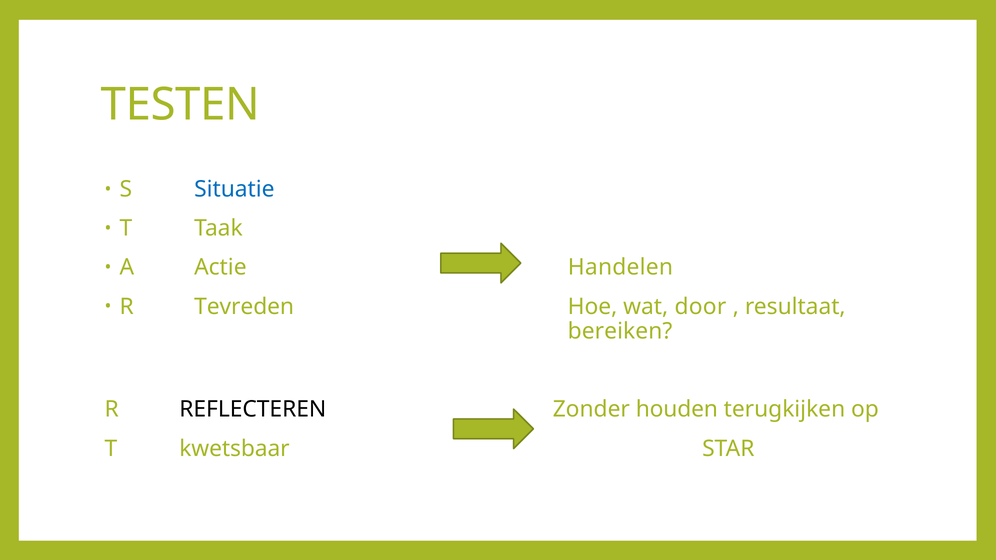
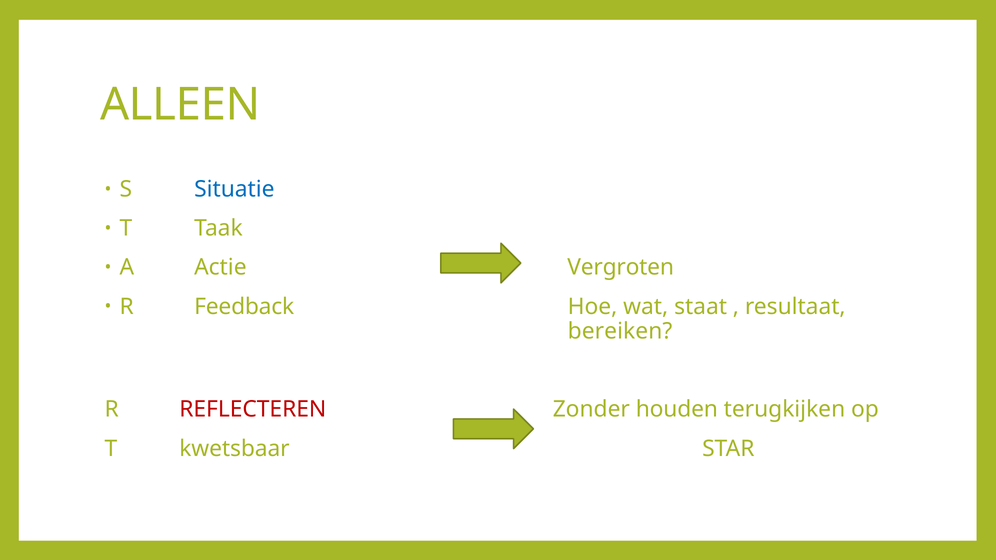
TESTEN: TESTEN -> ALLEEN
Handelen: Handelen -> Vergroten
Tevreden: Tevreden -> Feedback
door: door -> staat
REFLECTEREN colour: black -> red
